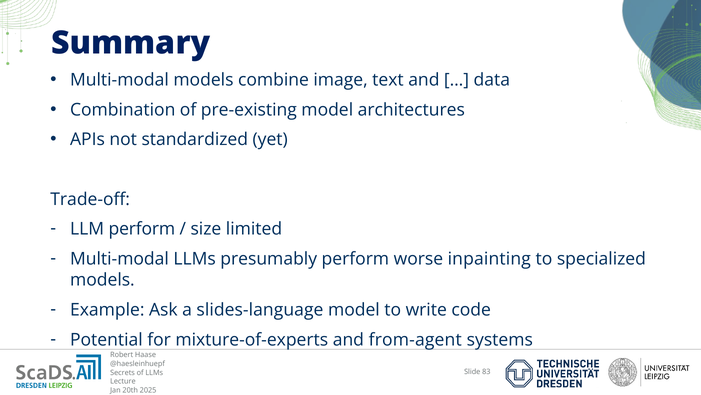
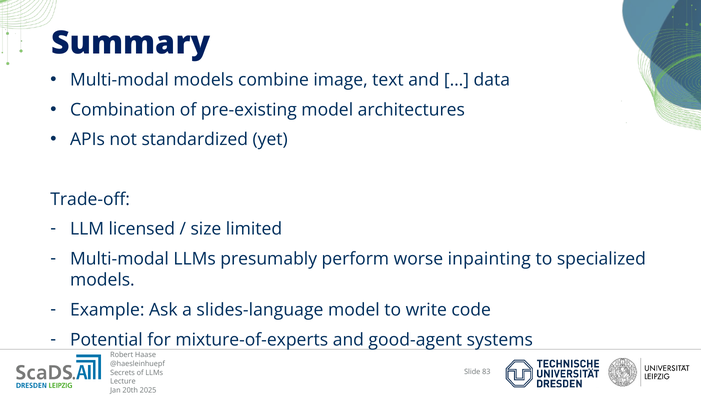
LLM perform: perform -> licensed
from-agent: from-agent -> good-agent
